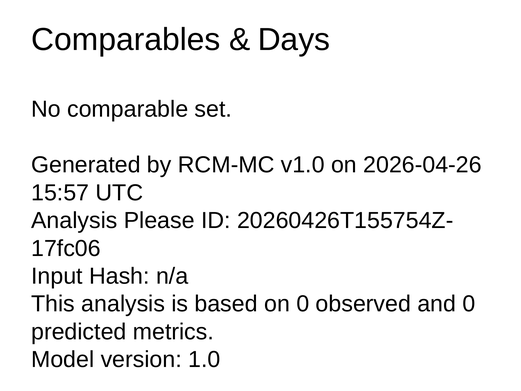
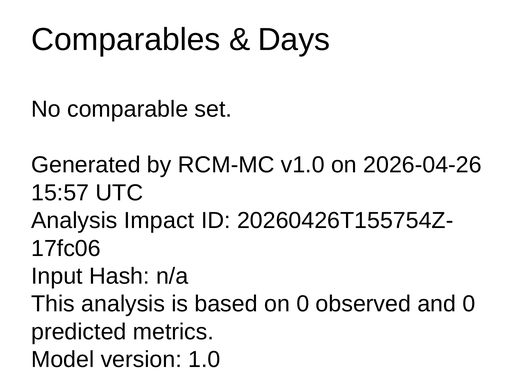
Please: Please -> Impact
